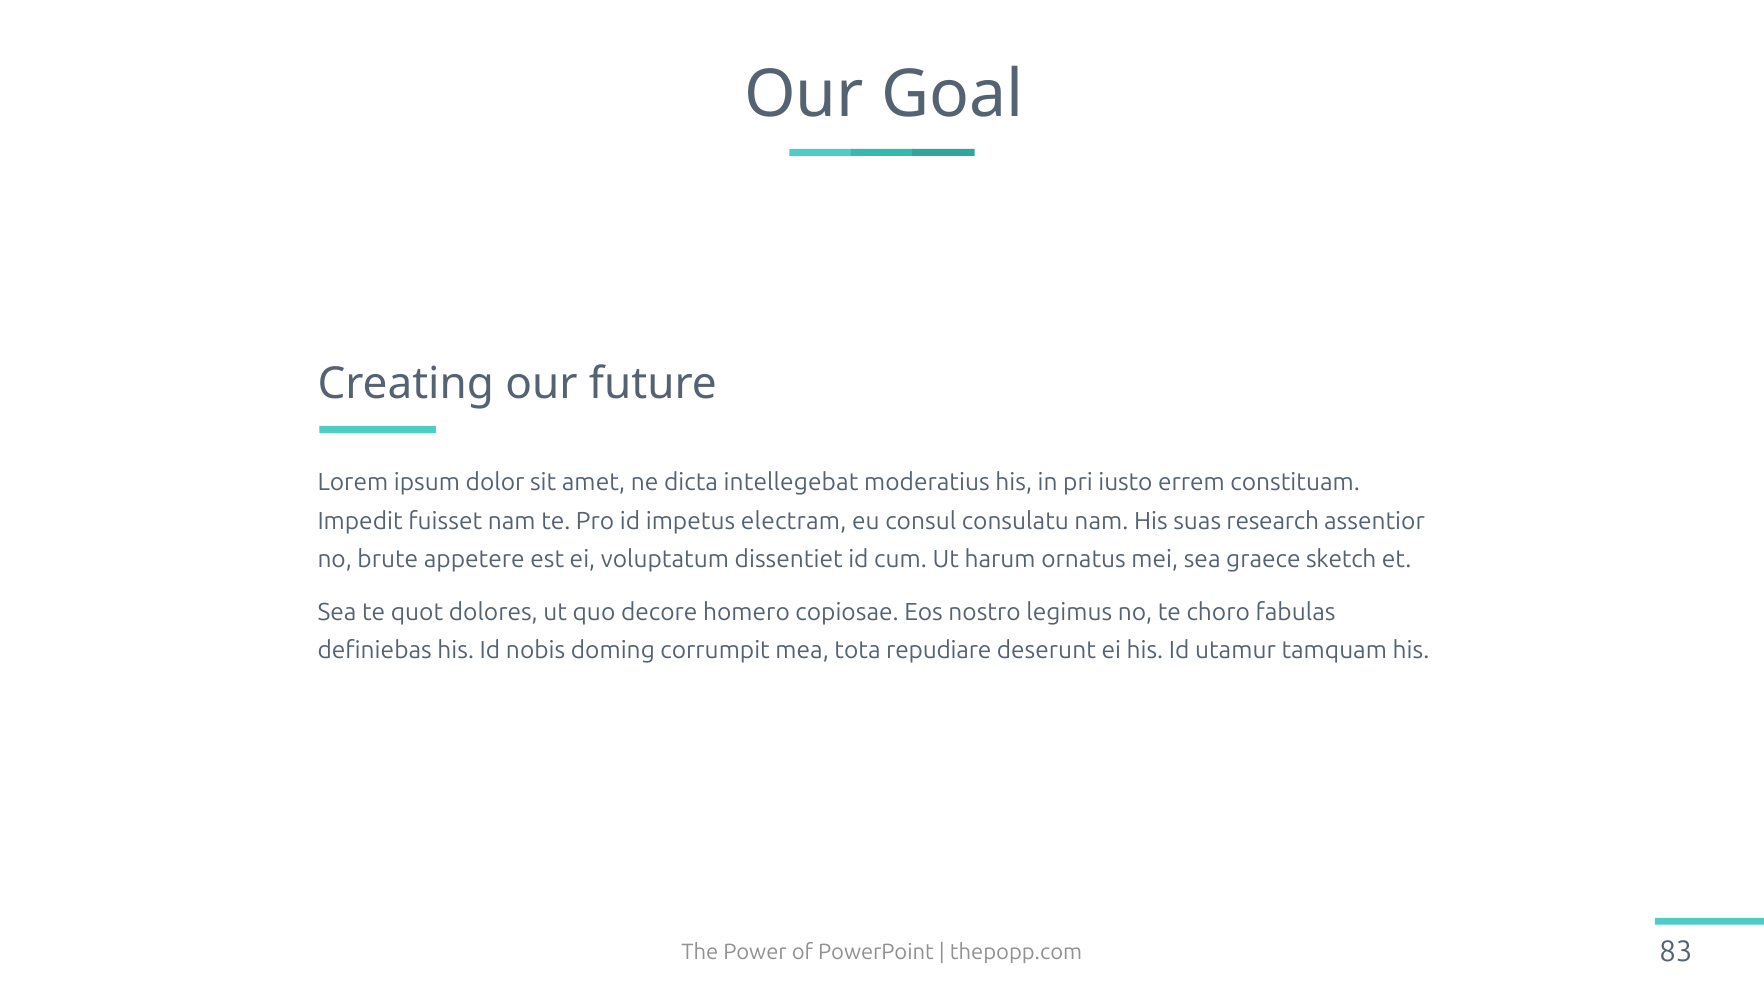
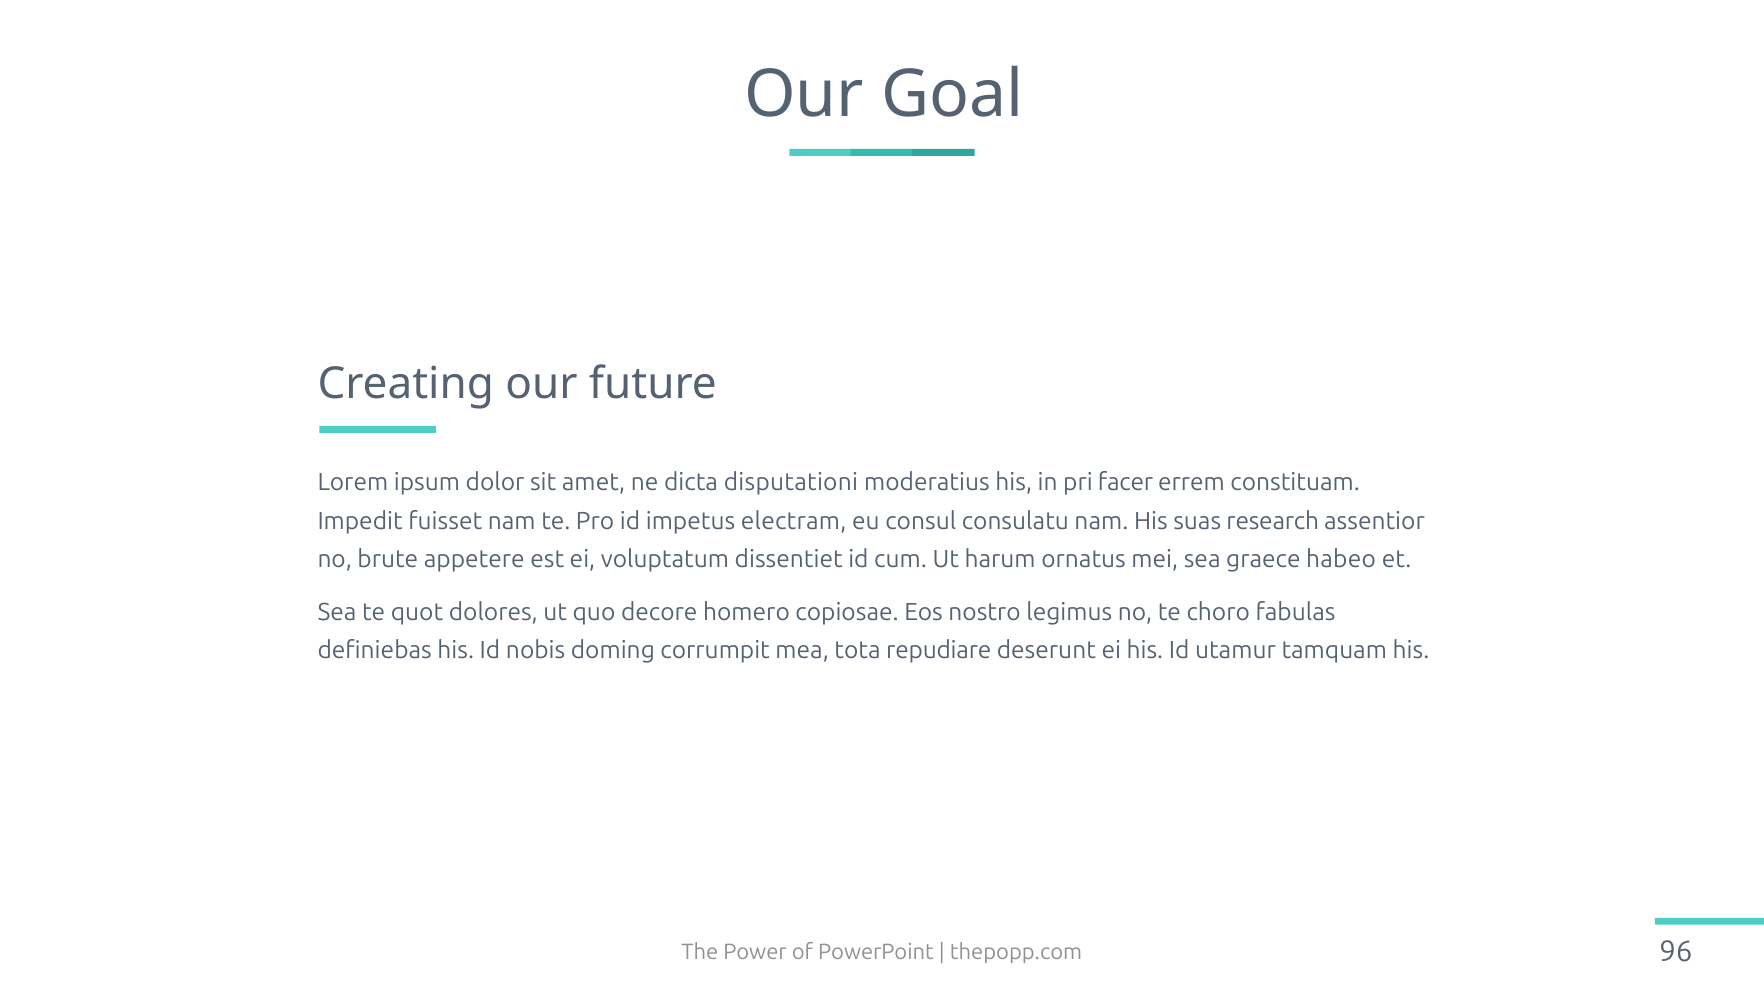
intellegebat: intellegebat -> disputationi
iusto: iusto -> facer
sketch: sketch -> habeo
83: 83 -> 96
